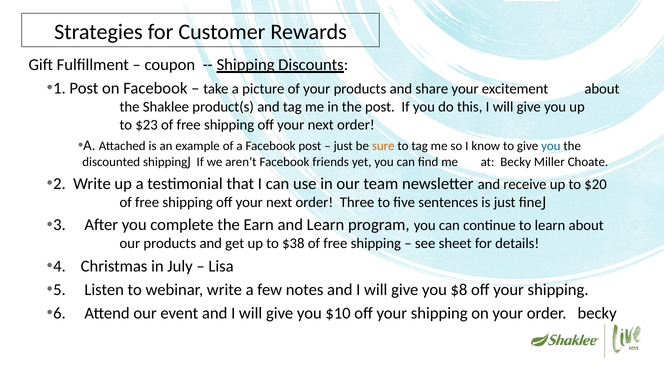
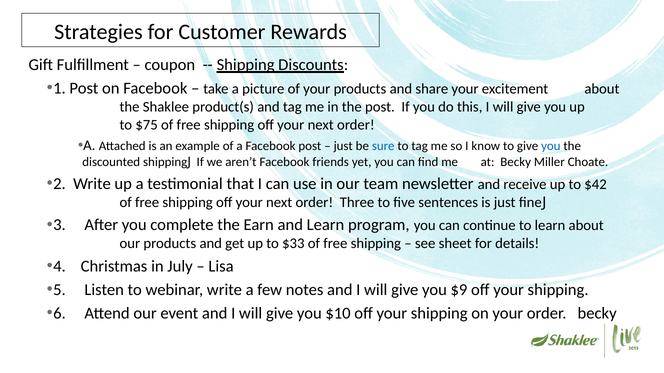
$23: $23 -> $75
sure colour: orange -> blue
$20: $20 -> $42
$38: $38 -> $33
$8: $8 -> $9
